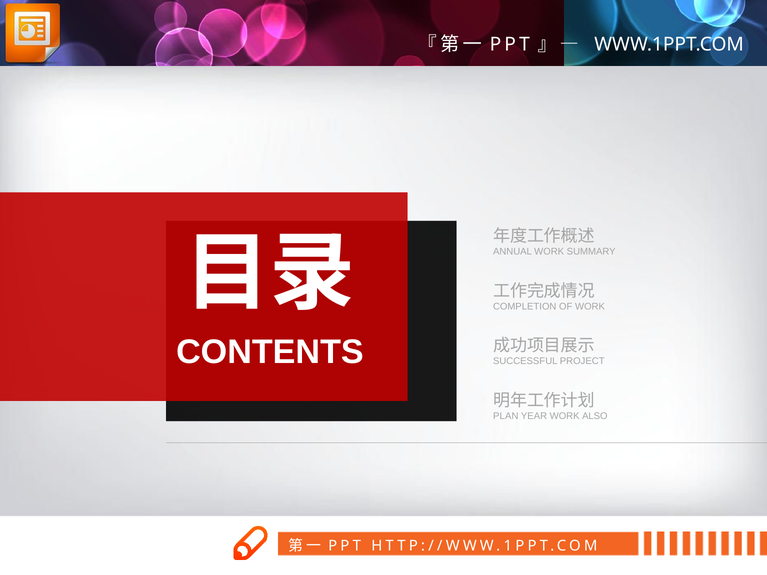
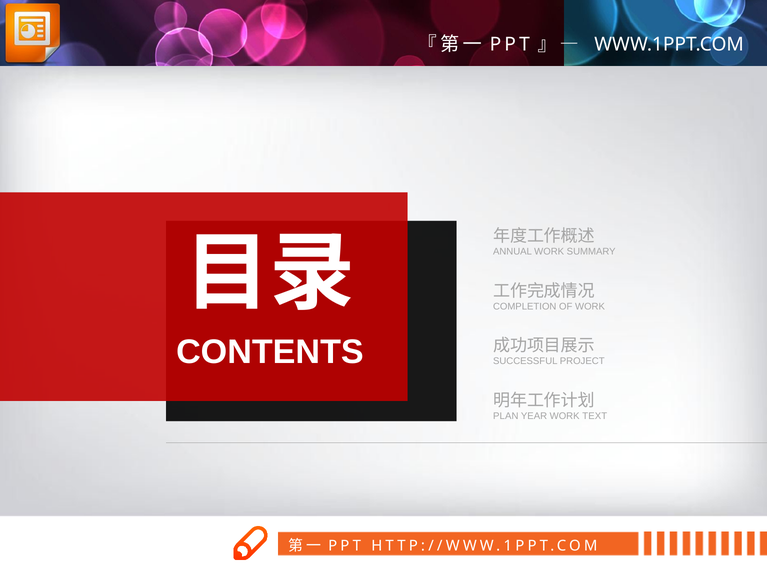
ALSO: ALSO -> TEXT
